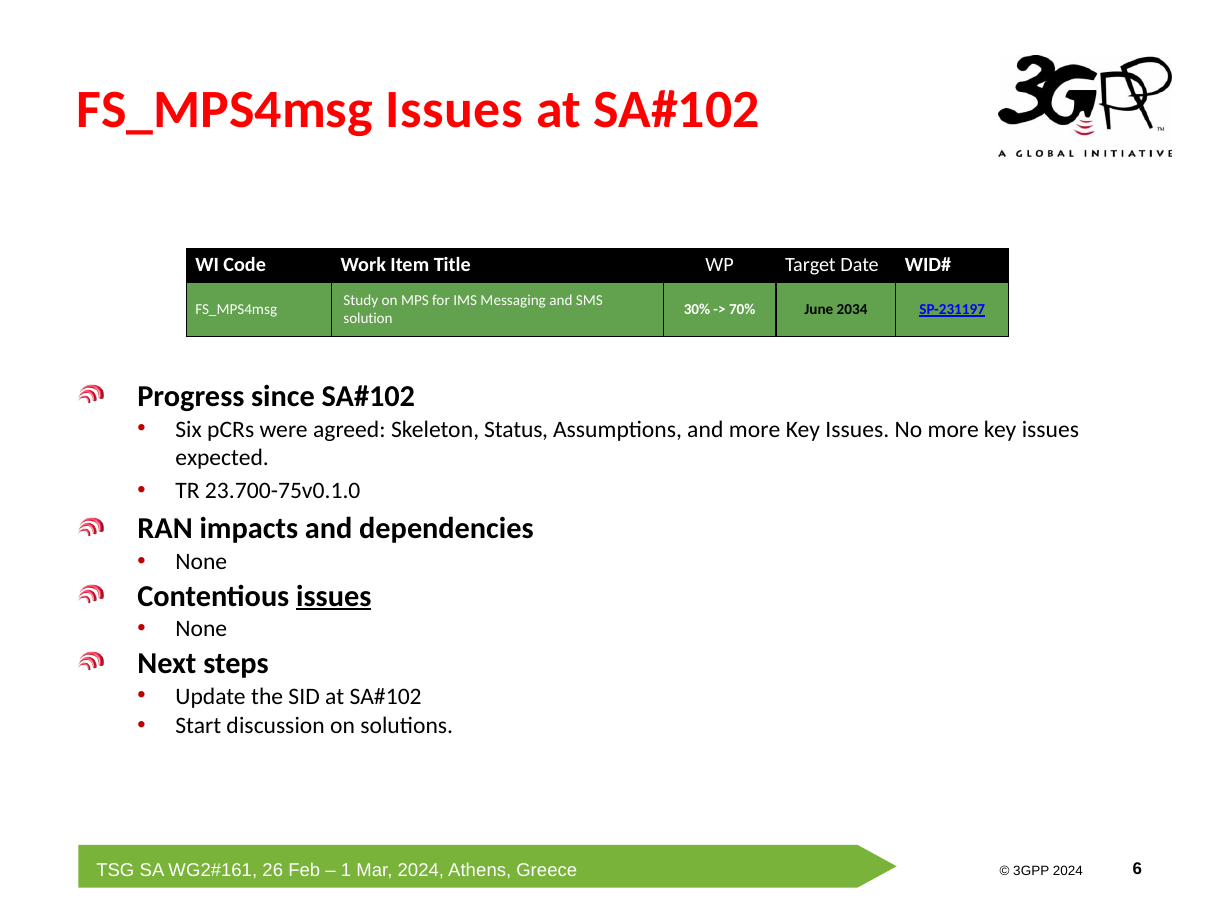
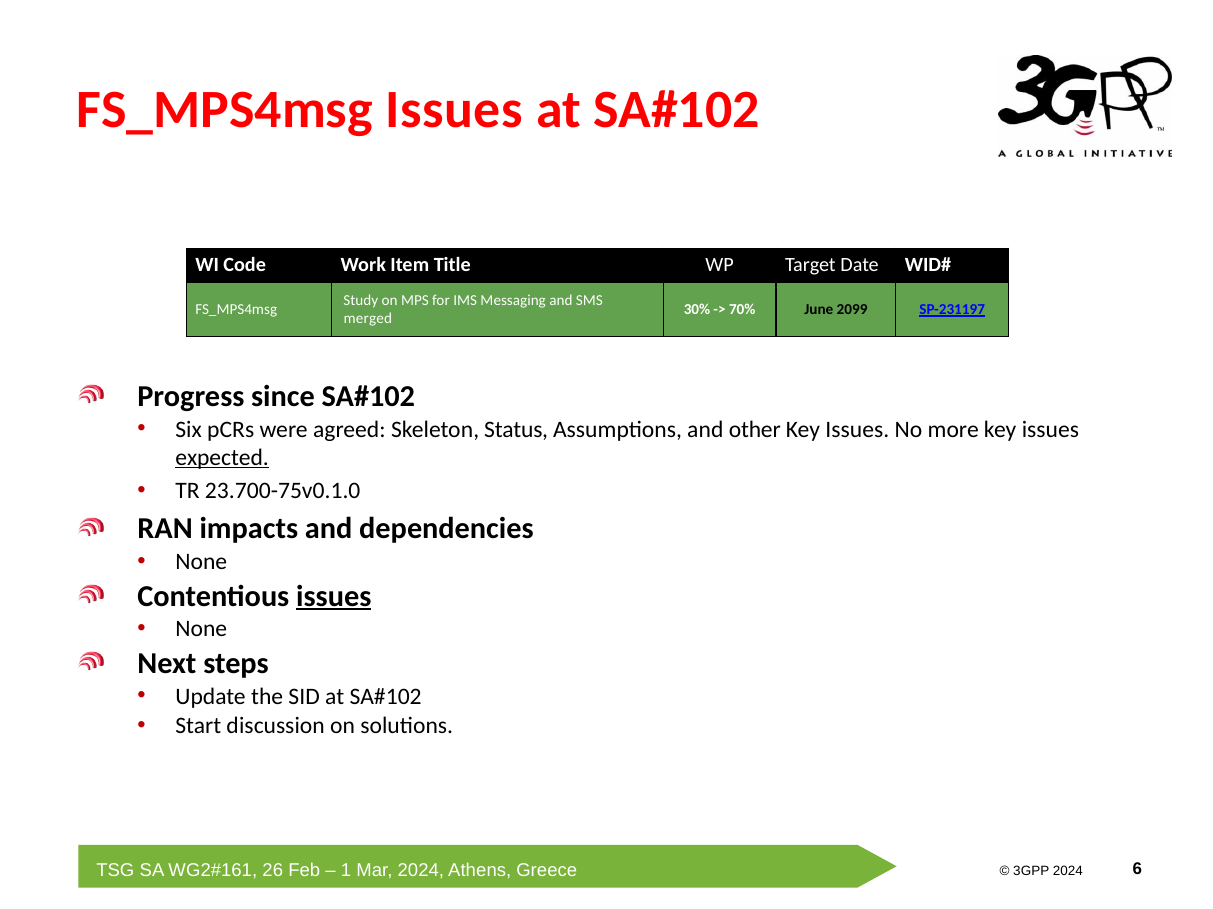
2034: 2034 -> 2099
solution: solution -> merged
and more: more -> other
expected underline: none -> present
